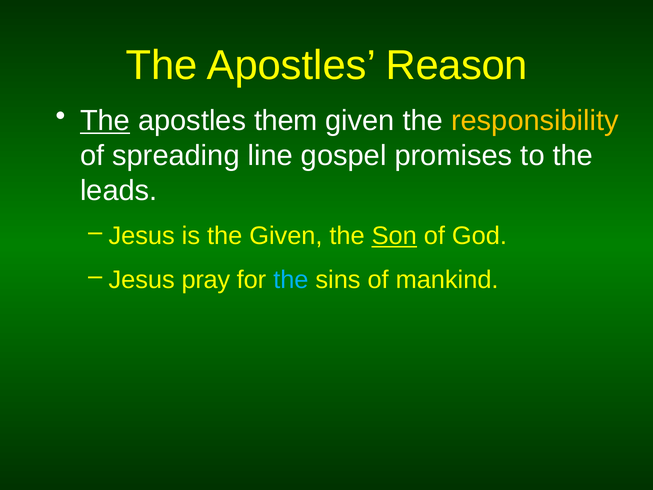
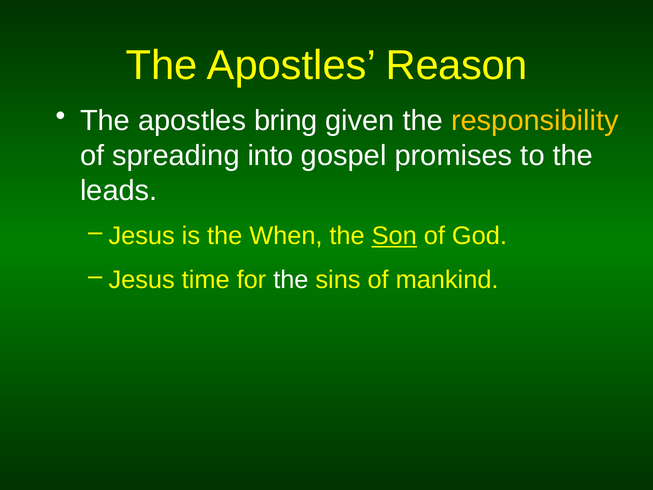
The at (105, 121) underline: present -> none
them: them -> bring
line: line -> into
the Given: Given -> When
pray: pray -> time
the at (291, 280) colour: light blue -> white
